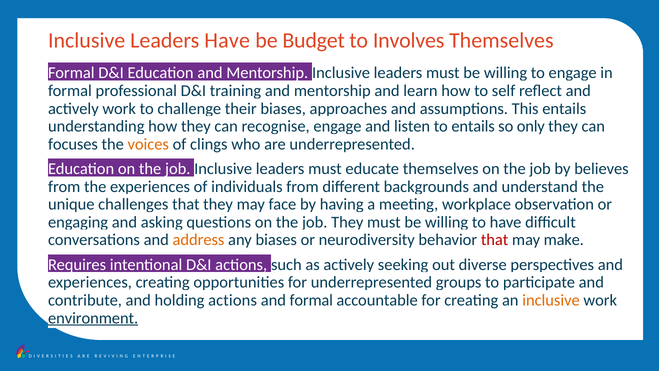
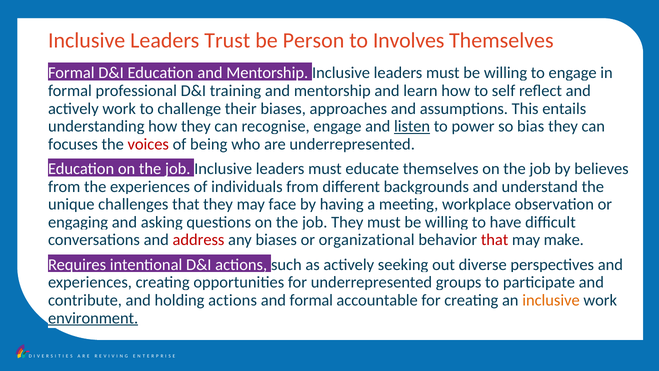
Leaders Have: Have -> Trust
Budget: Budget -> Person
listen underline: none -> present
to entails: entails -> power
only: only -> bias
voices colour: orange -> red
clings: clings -> being
address colour: orange -> red
neurodiversity: neurodiversity -> organizational
